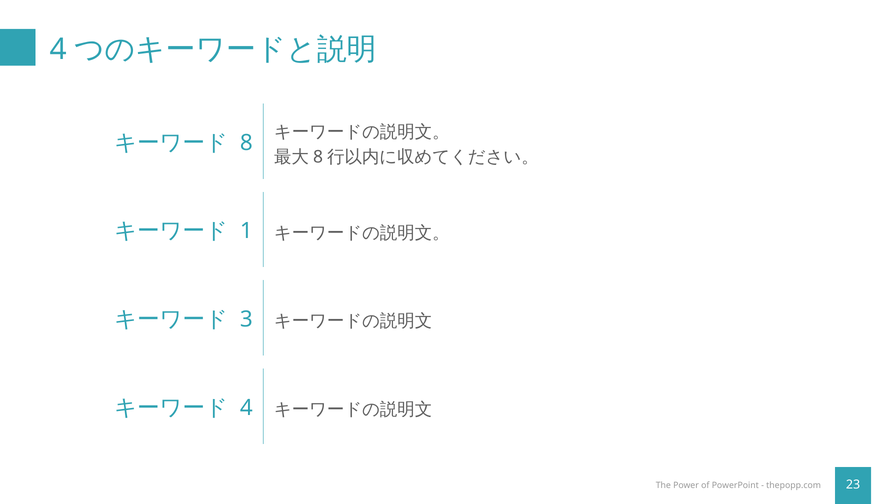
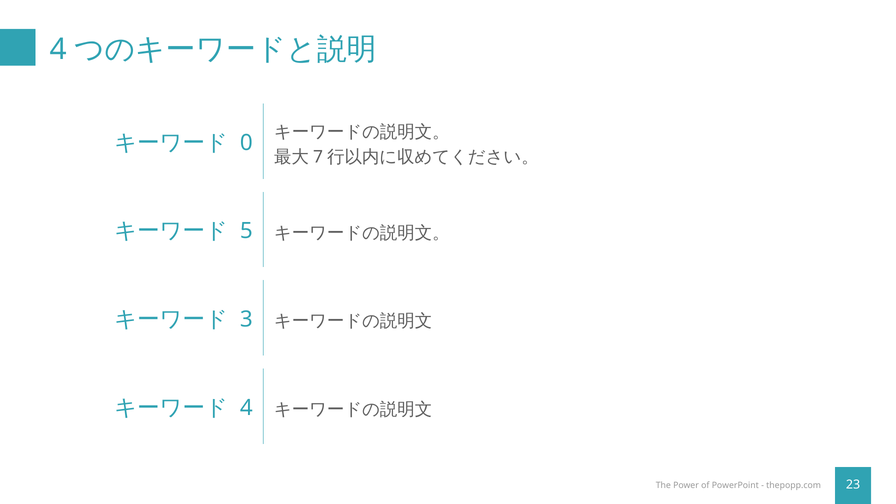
8 at (246, 143): 8 -> 0
8 at (318, 157): 8 -> 7
1: 1 -> 5
